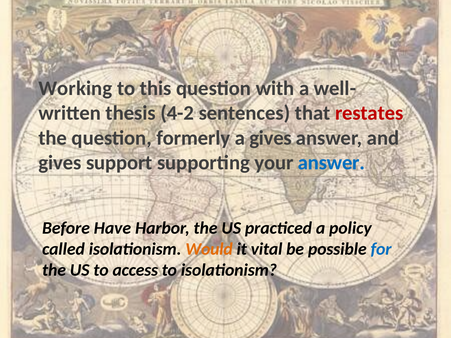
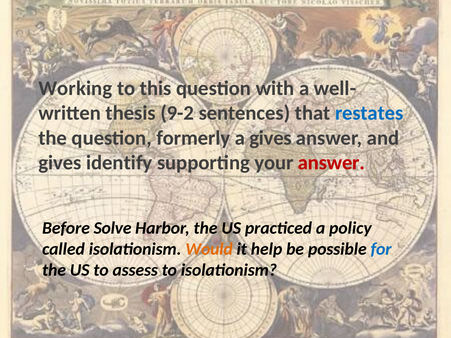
4-2: 4-2 -> 9-2
restates colour: red -> blue
support: support -> identify
answer at (331, 163) colour: blue -> red
Have: Have -> Solve
vital: vital -> help
access: access -> assess
